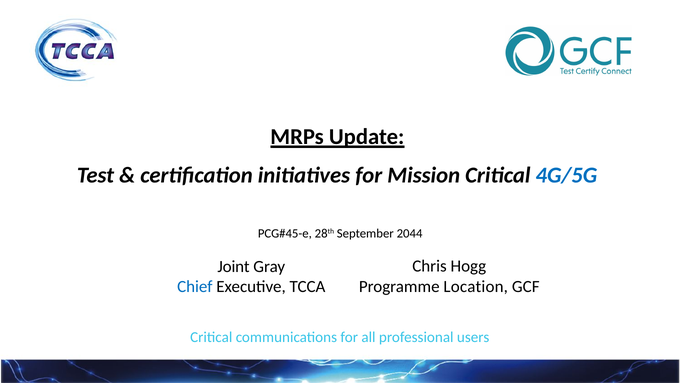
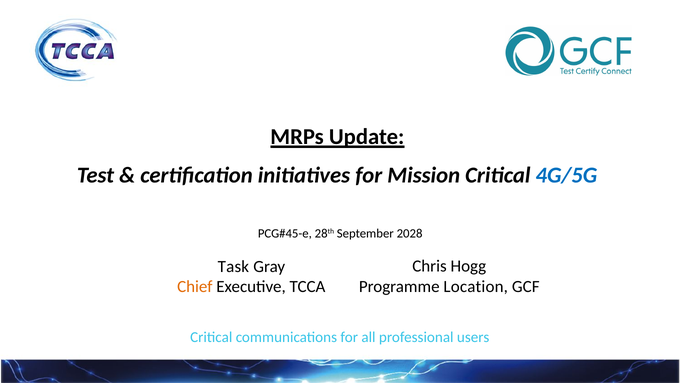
2044: 2044 -> 2028
Joint: Joint -> Task
Chief colour: blue -> orange
